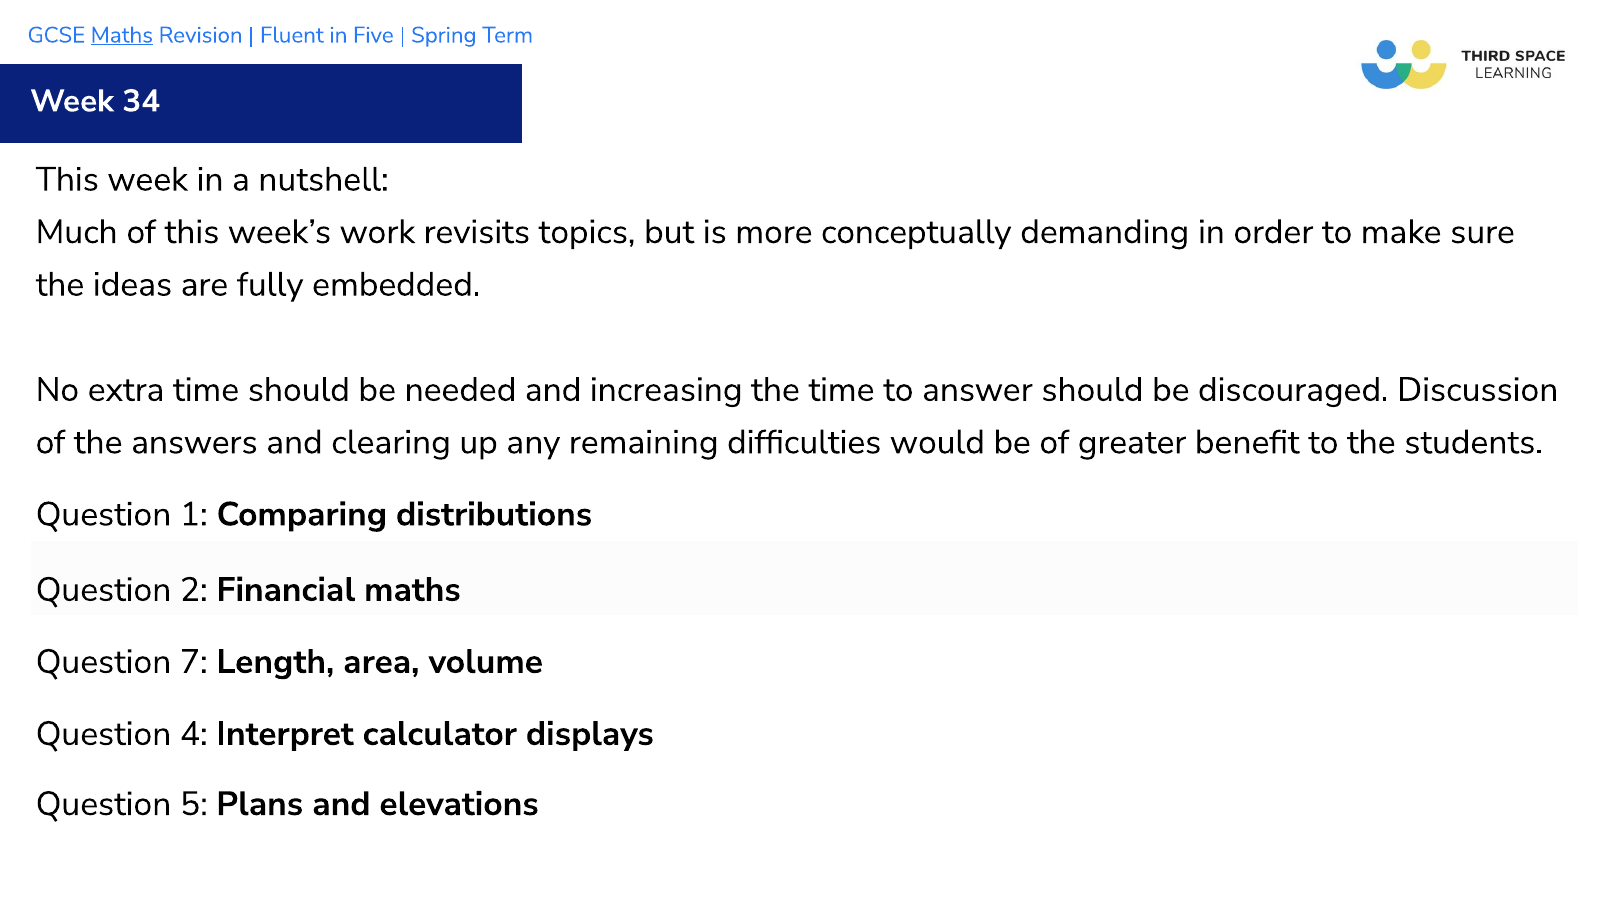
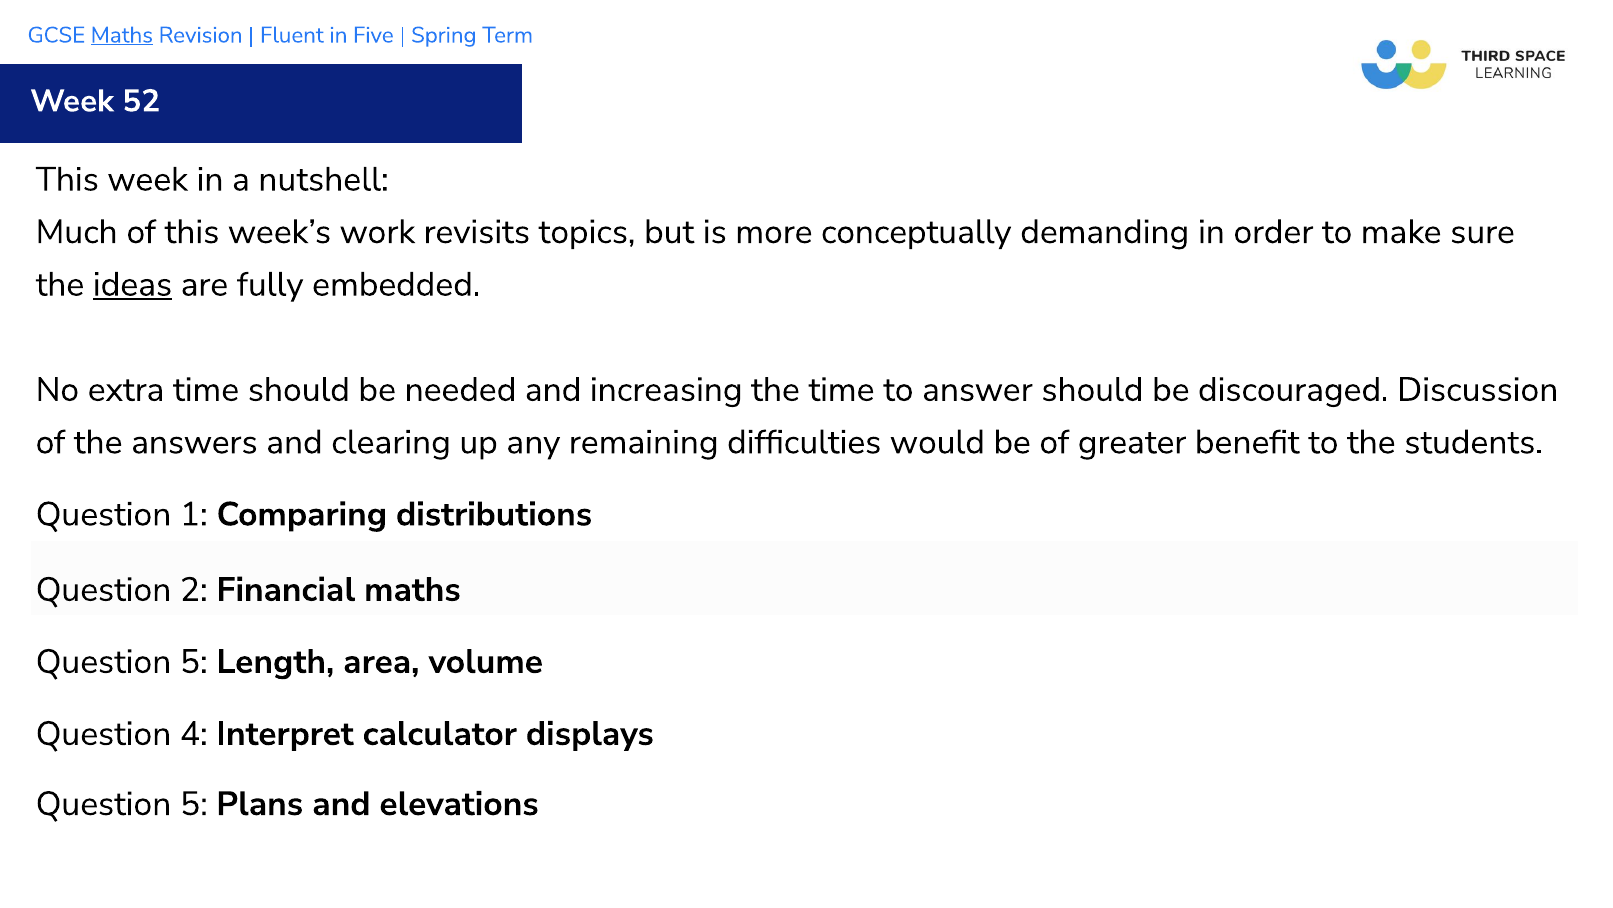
34: 34 -> 52
ideas underline: none -> present
7 at (194, 661): 7 -> 5
